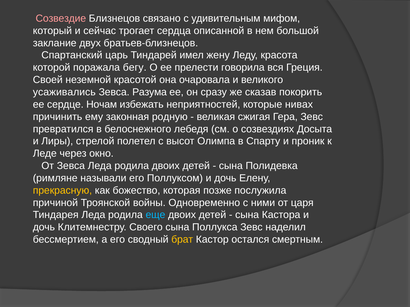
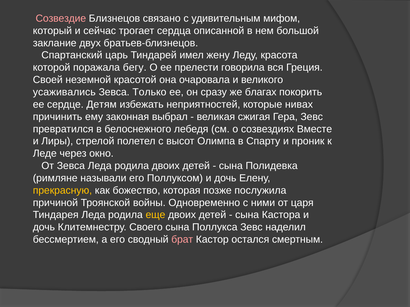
Разума: Разума -> Только
сказав: сказав -> благах
Ночам: Ночам -> Детям
родную: родную -> выбрал
Досыта: Досыта -> Вместе
еще colour: light blue -> yellow
брат colour: yellow -> pink
